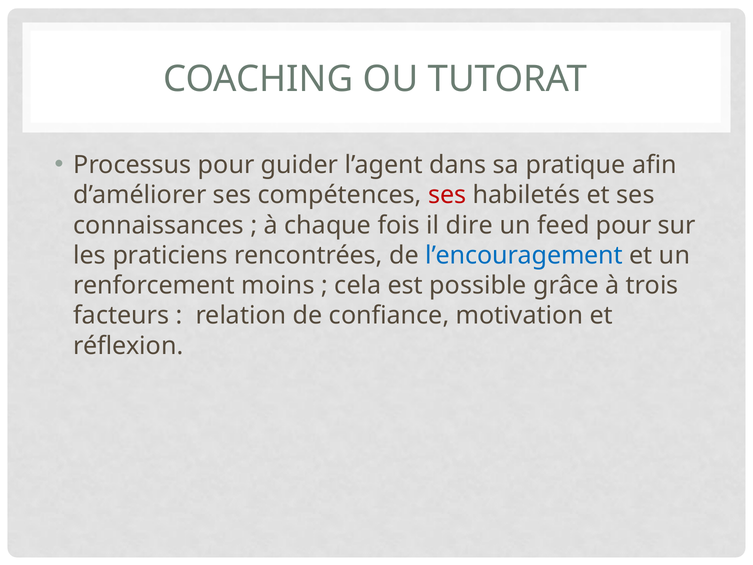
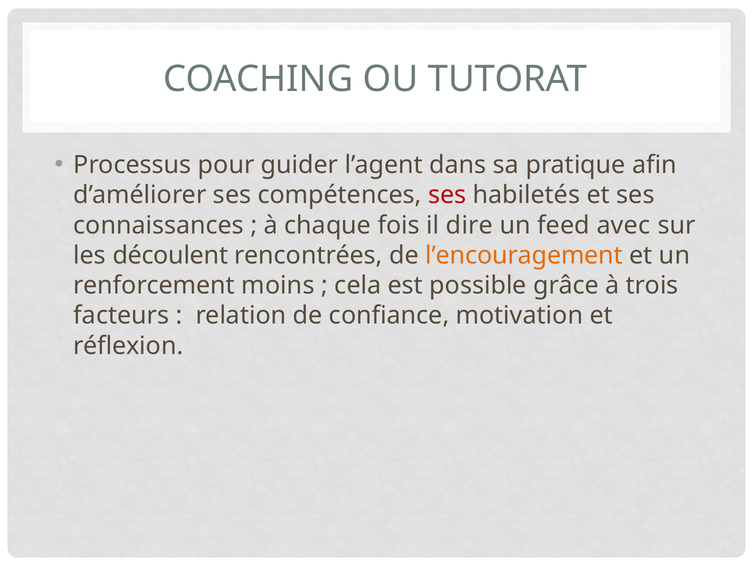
feed pour: pour -> avec
praticiens: praticiens -> découlent
l’encouragement colour: blue -> orange
